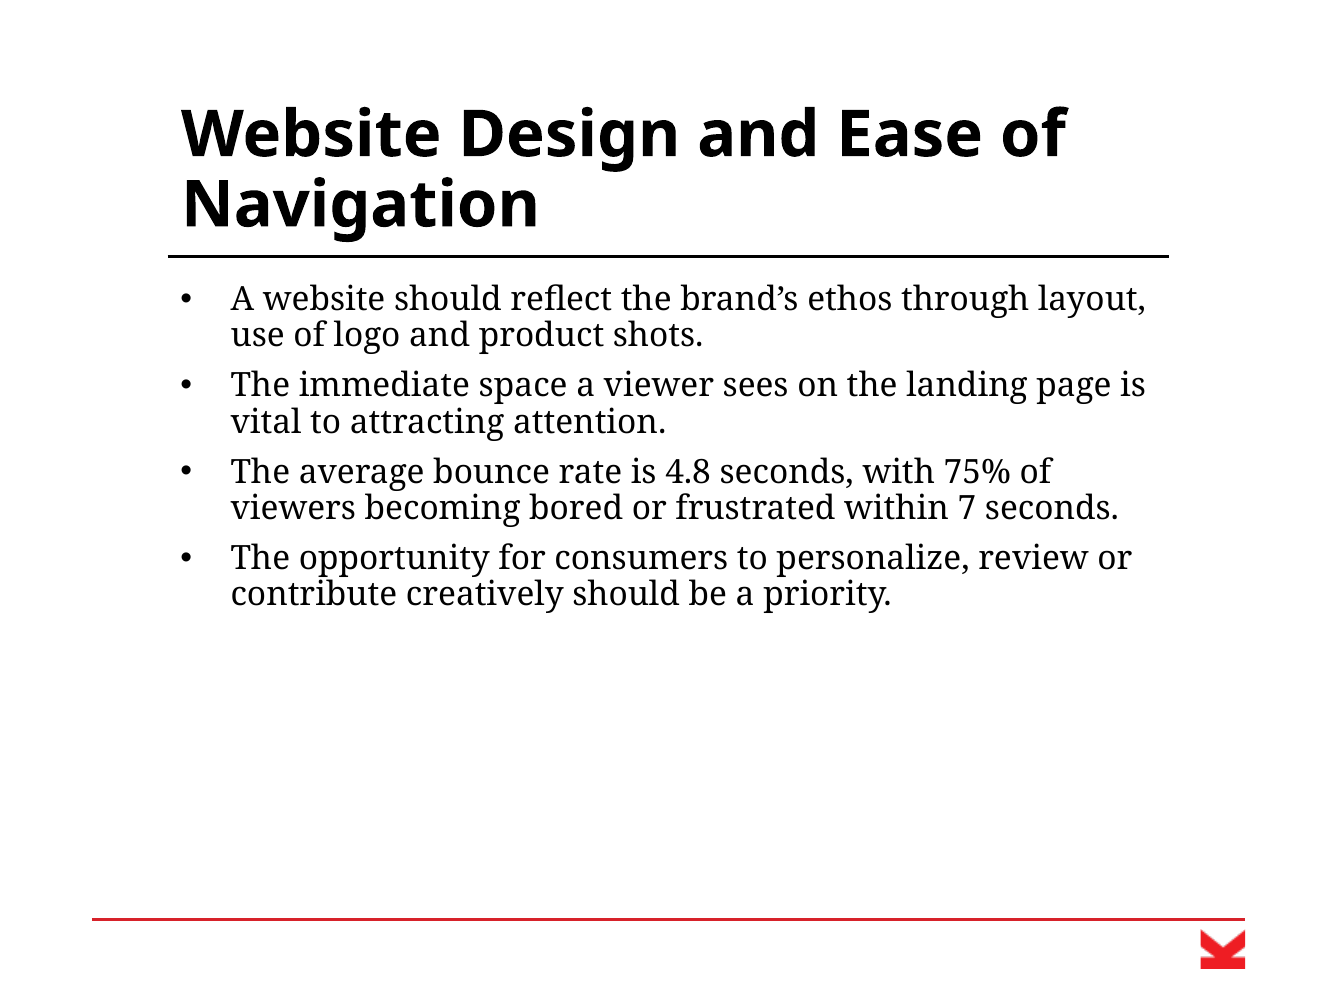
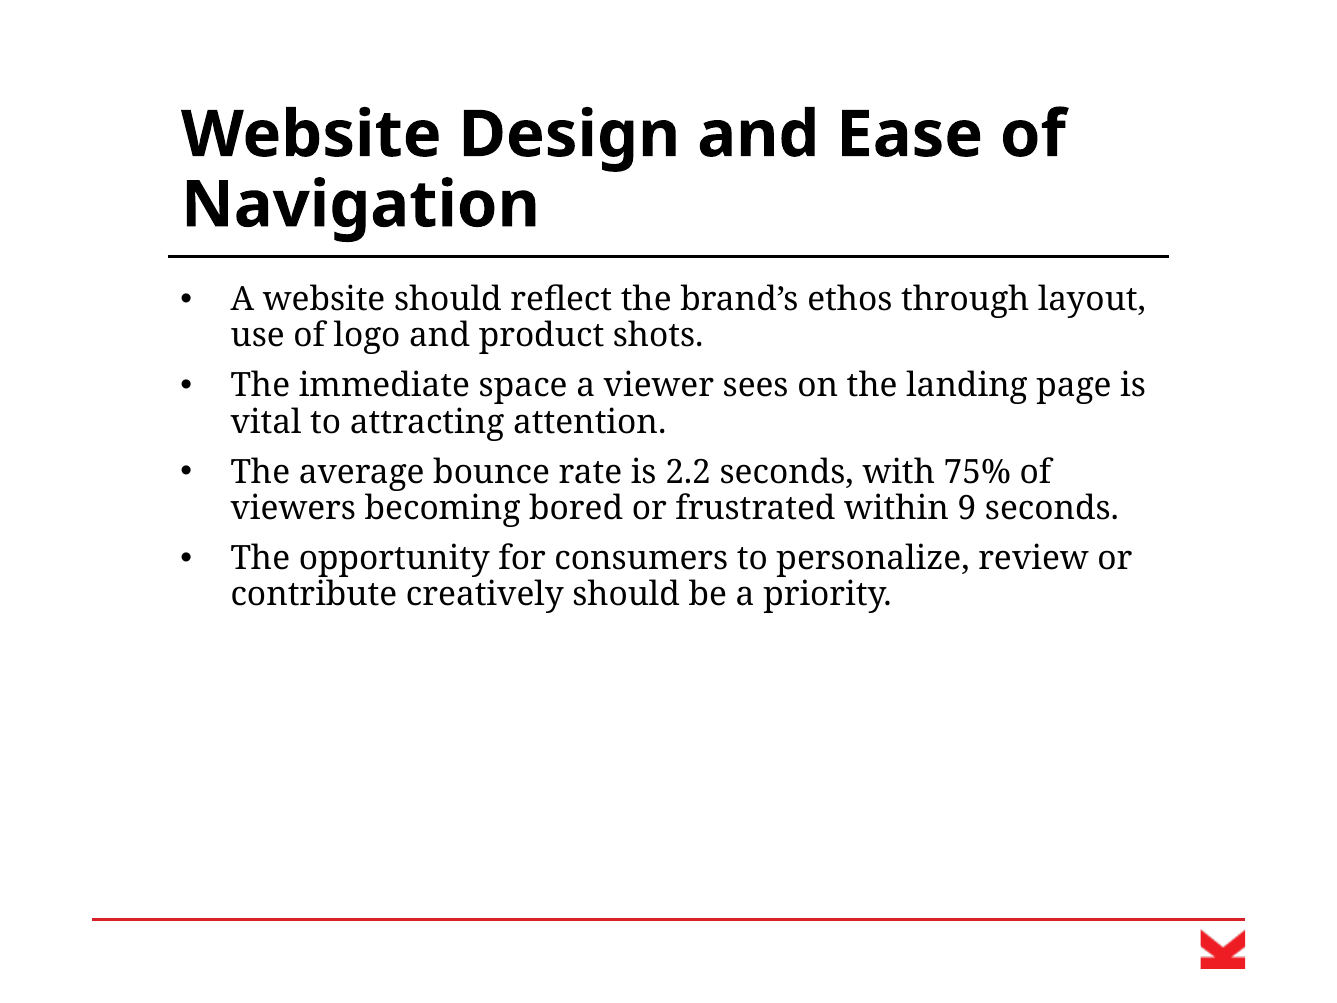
4.8: 4.8 -> 2.2
7: 7 -> 9
